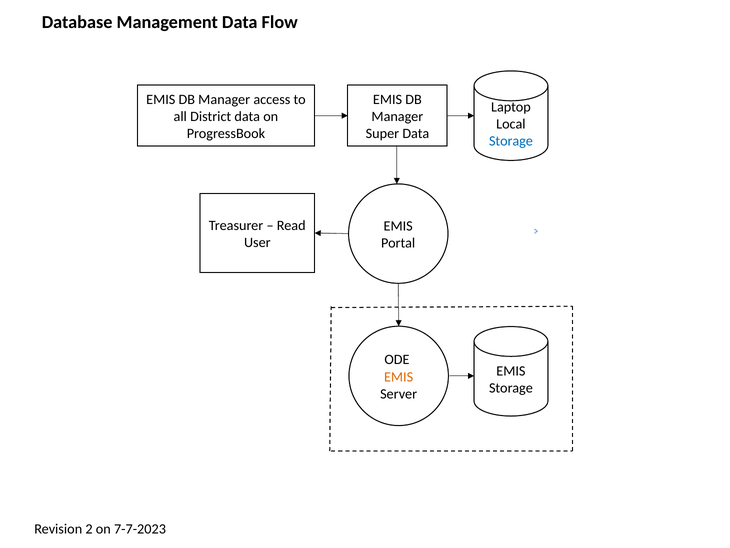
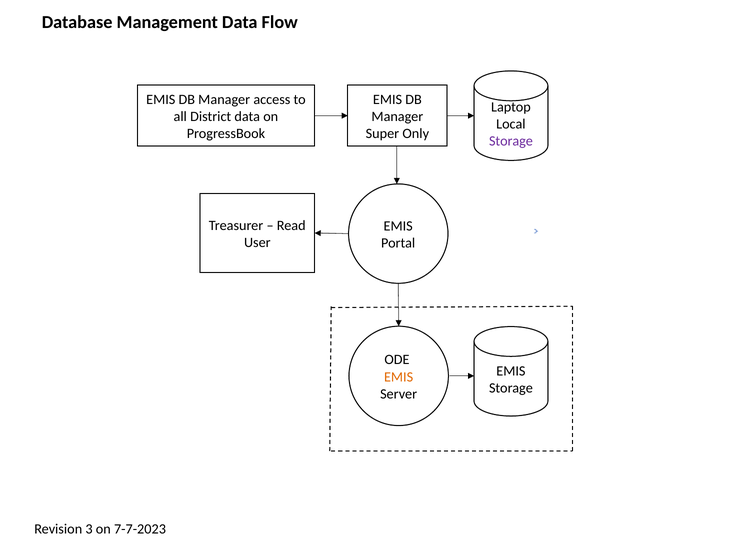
Super Data: Data -> Only
Storage at (511, 141) colour: blue -> purple
2: 2 -> 3
